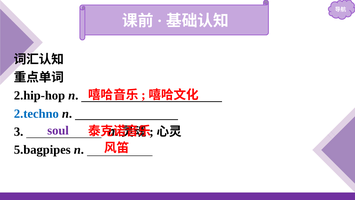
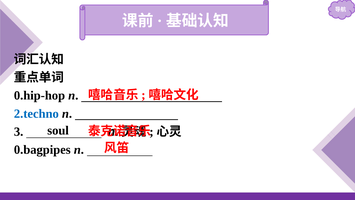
2.hip-hop: 2.hip-hop -> 0.hip-hop
soul colour: purple -> black
5.bagpipes: 5.bagpipes -> 0.bagpipes
